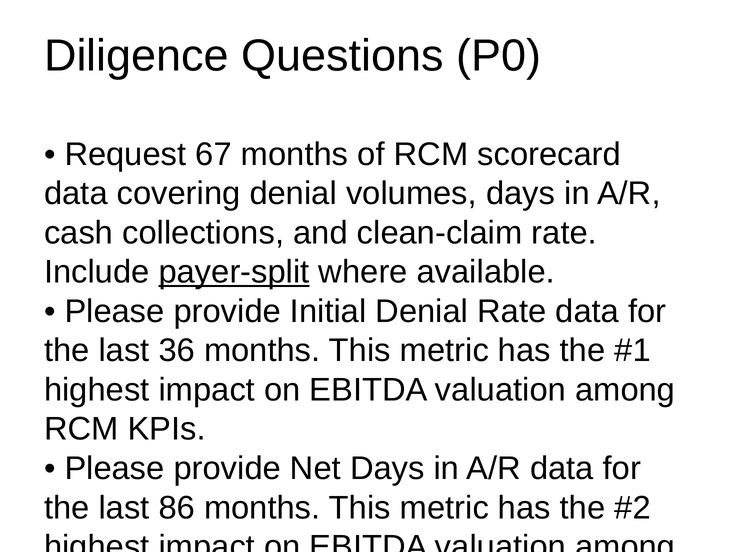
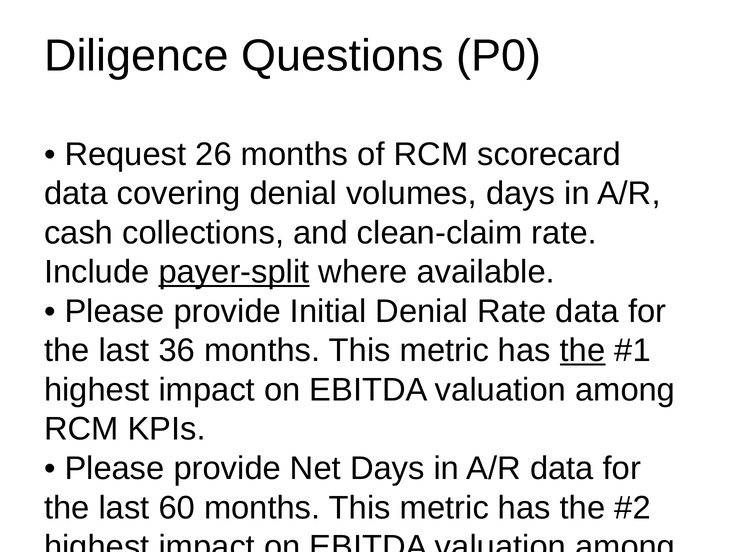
67: 67 -> 26
the at (583, 351) underline: none -> present
86: 86 -> 60
